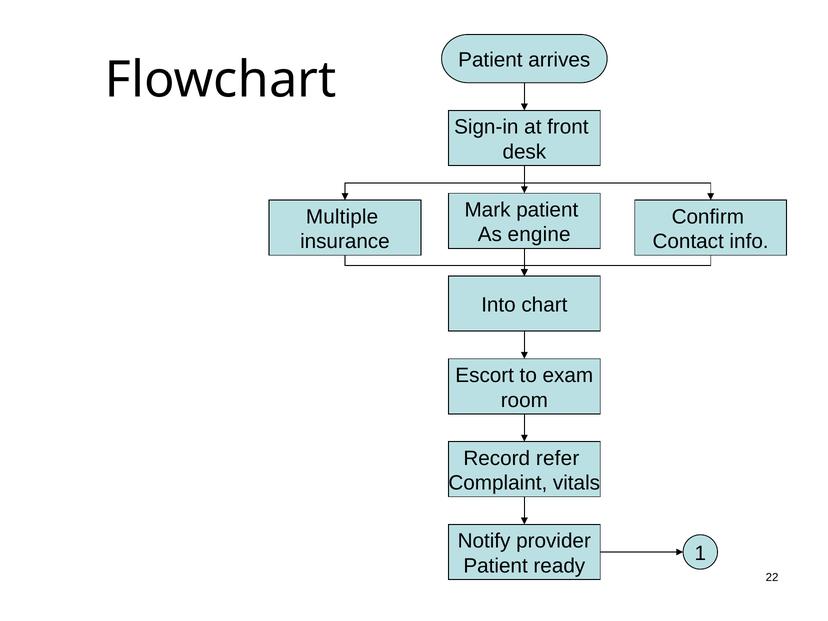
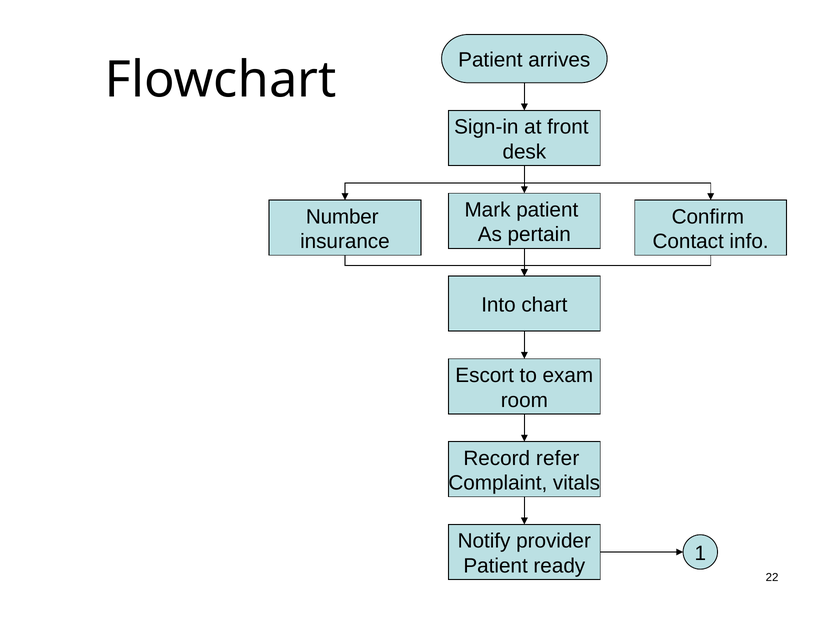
Multiple: Multiple -> Number
engine: engine -> pertain
